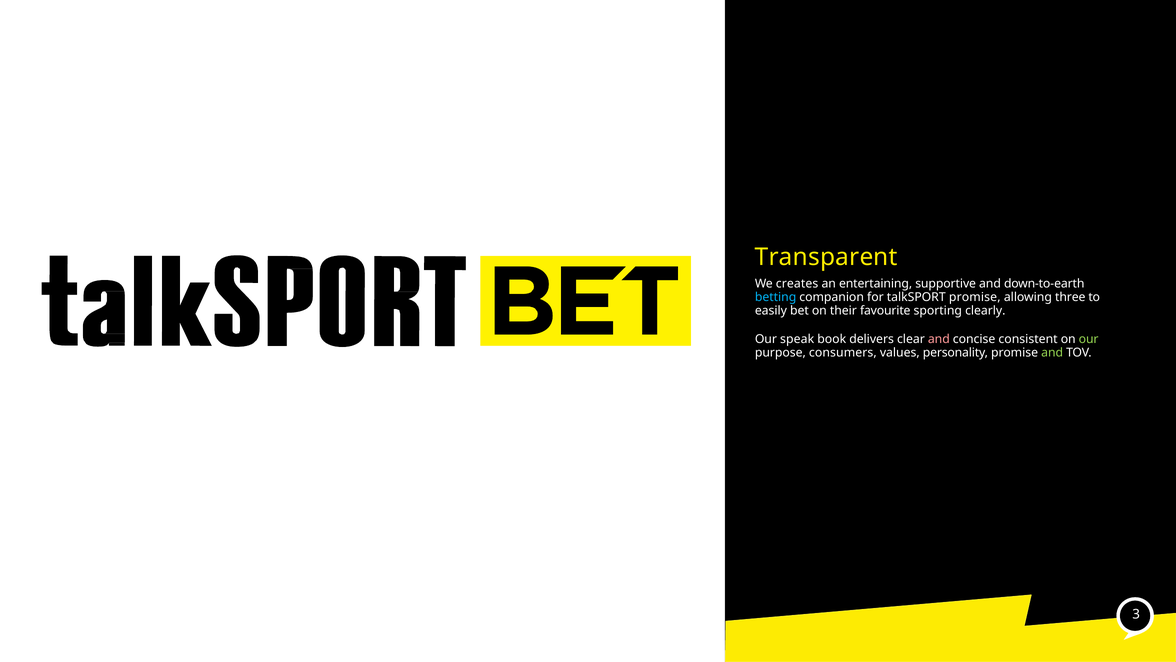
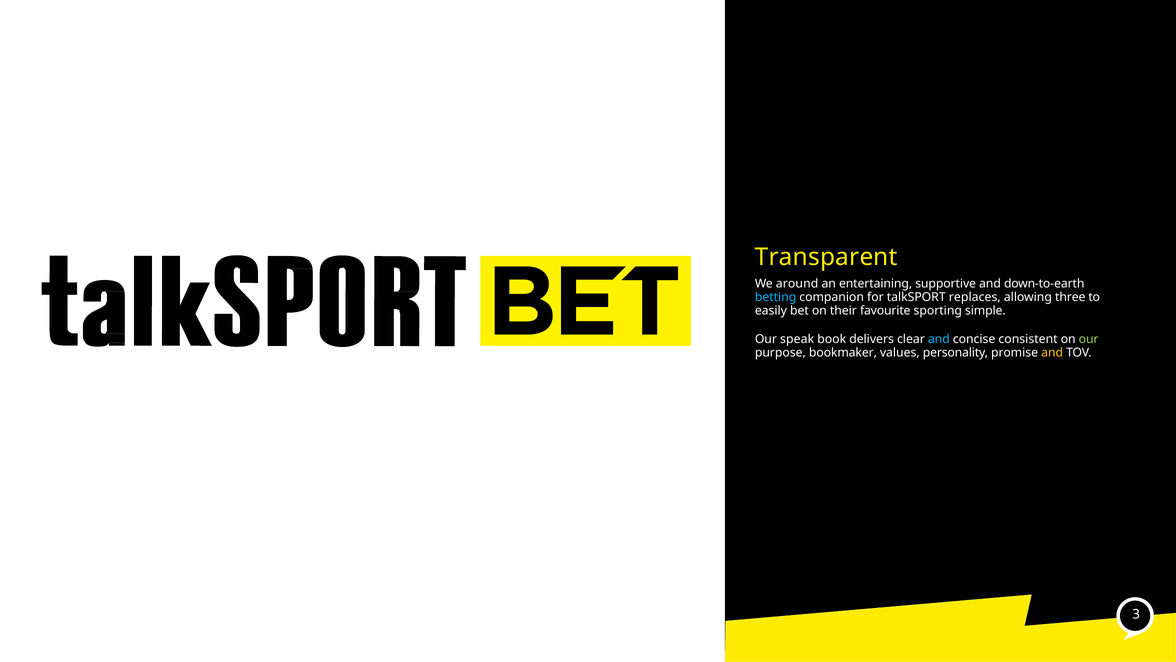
creates: creates -> around
talkSPORT promise: promise -> replaces
clearly: clearly -> simple
and at (939, 339) colour: pink -> light blue
consumers: consumers -> bookmaker
and at (1052, 353) colour: light green -> yellow
